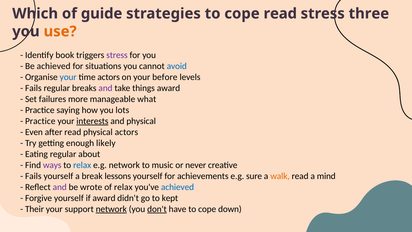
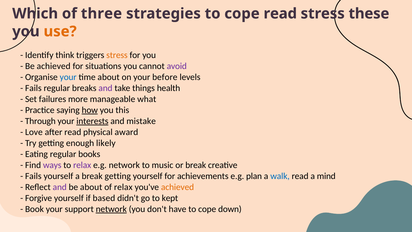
guide: guide -> three
three: three -> these
book: book -> think
stress at (117, 55) colour: purple -> orange
avoid colour: blue -> purple
time actors: actors -> about
things award: award -> health
how underline: none -> present
lots: lots -> this
Practice at (40, 121): Practice -> Through
and physical: physical -> mistake
Even: Even -> Love
physical actors: actors -> award
about: about -> books
relax at (82, 165) colour: blue -> purple
or never: never -> break
break lessons: lessons -> getting
sure: sure -> plan
walk colour: orange -> blue
be wrote: wrote -> about
achieved at (178, 187) colour: blue -> orange
if award: award -> based
Their: Their -> Book
don't underline: present -> none
